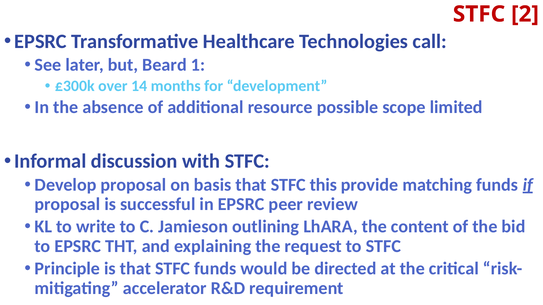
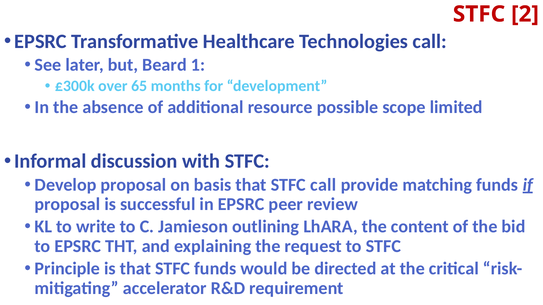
14: 14 -> 65
STFC this: this -> call
